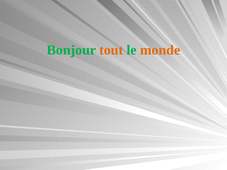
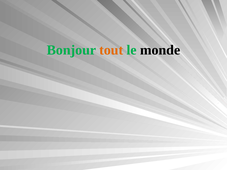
monde colour: orange -> black
